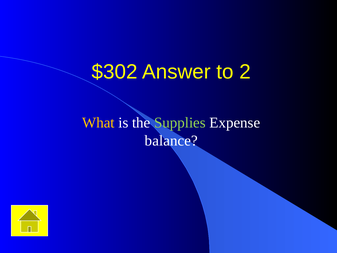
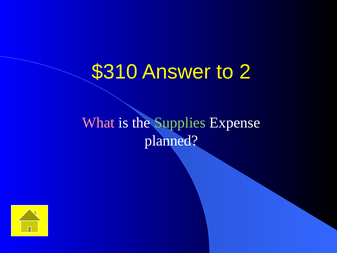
$302: $302 -> $310
What colour: yellow -> pink
balance: balance -> planned
